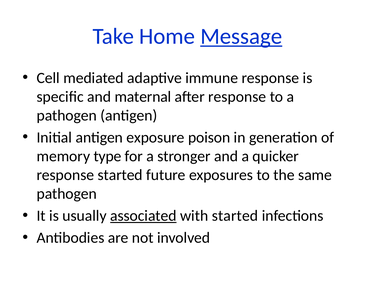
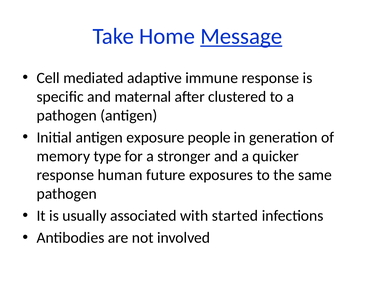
after response: response -> clustered
poison: poison -> people
response started: started -> human
associated underline: present -> none
